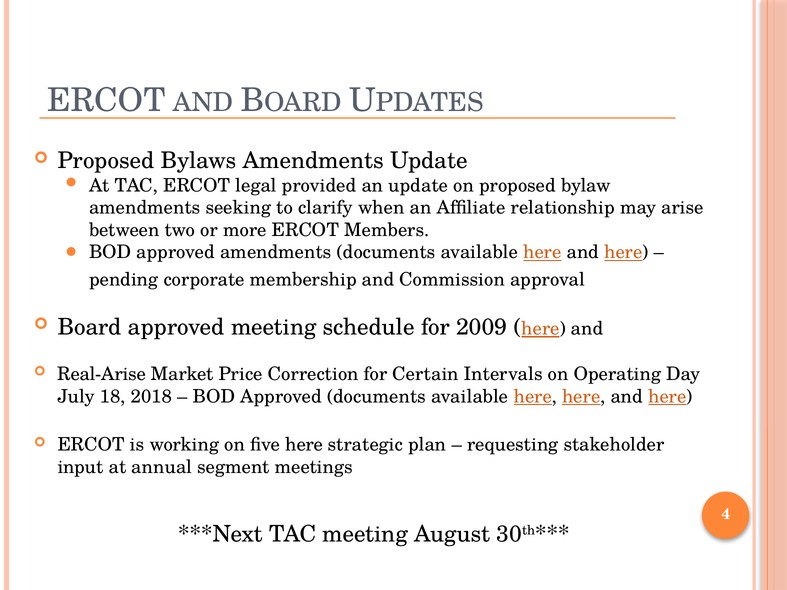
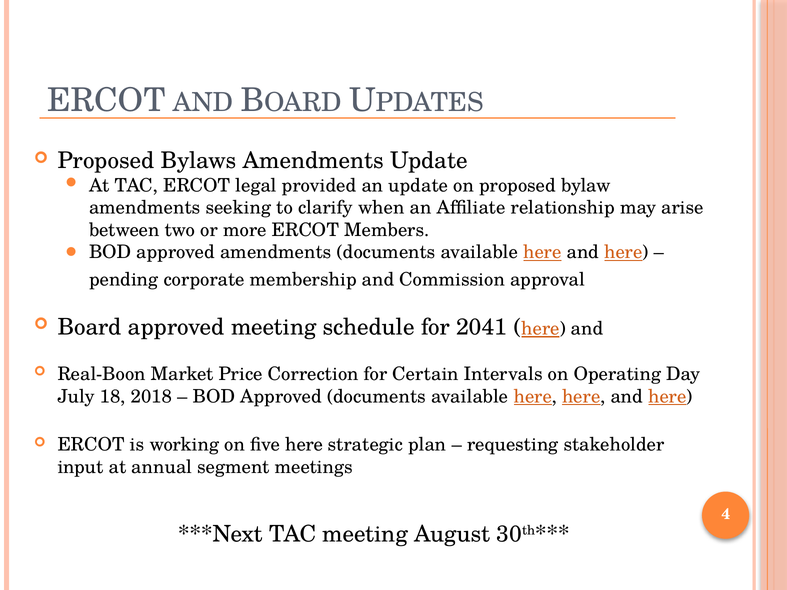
2009: 2009 -> 2041
Real-Arise: Real-Arise -> Real-Boon
